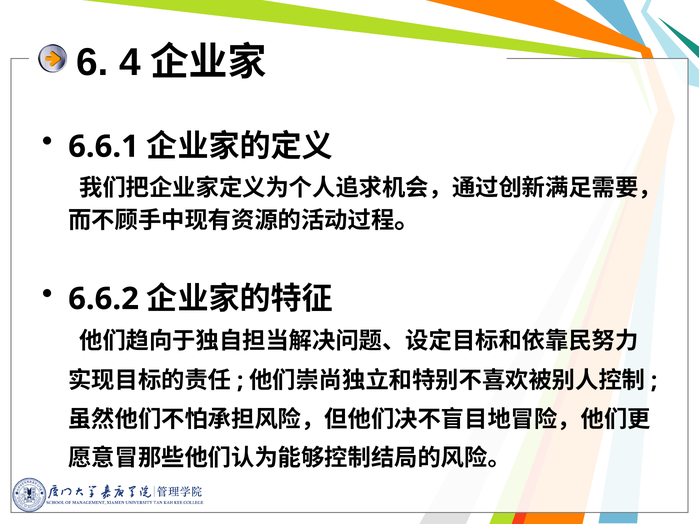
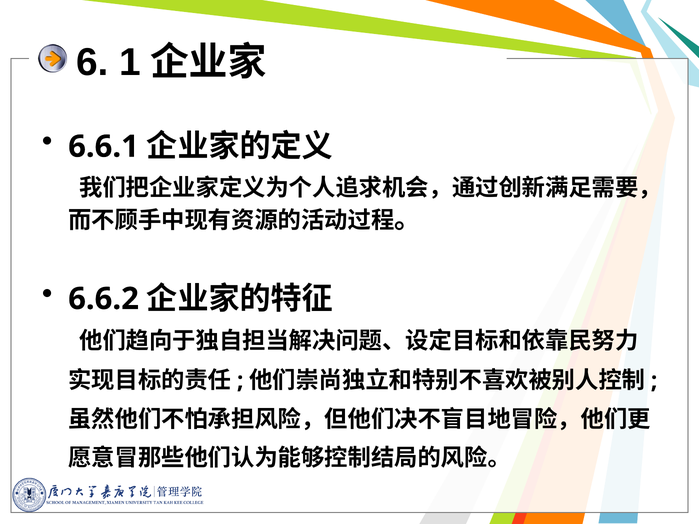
4: 4 -> 1
